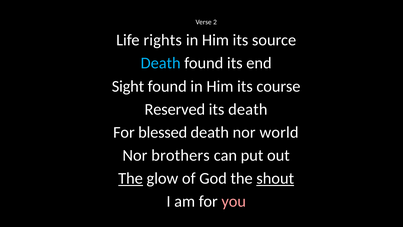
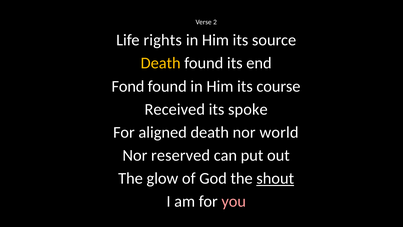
Death at (161, 63) colour: light blue -> yellow
Sight: Sight -> Fond
Reserved: Reserved -> Received
its death: death -> spoke
blessed: blessed -> aligned
brothers: brothers -> reserved
The at (131, 178) underline: present -> none
